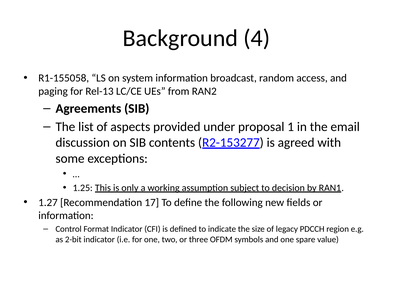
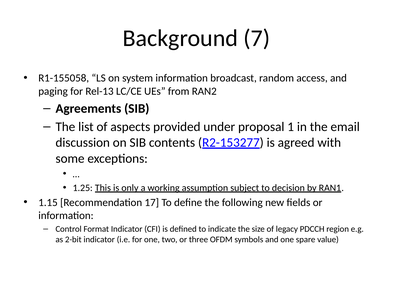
4: 4 -> 7
1.27: 1.27 -> 1.15
